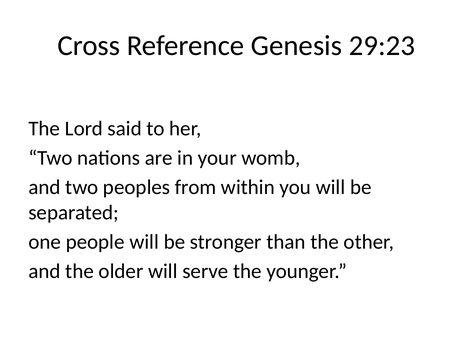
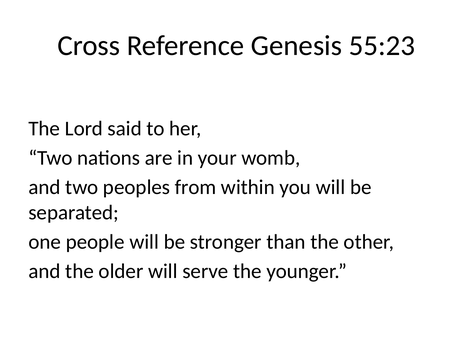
29:23: 29:23 -> 55:23
